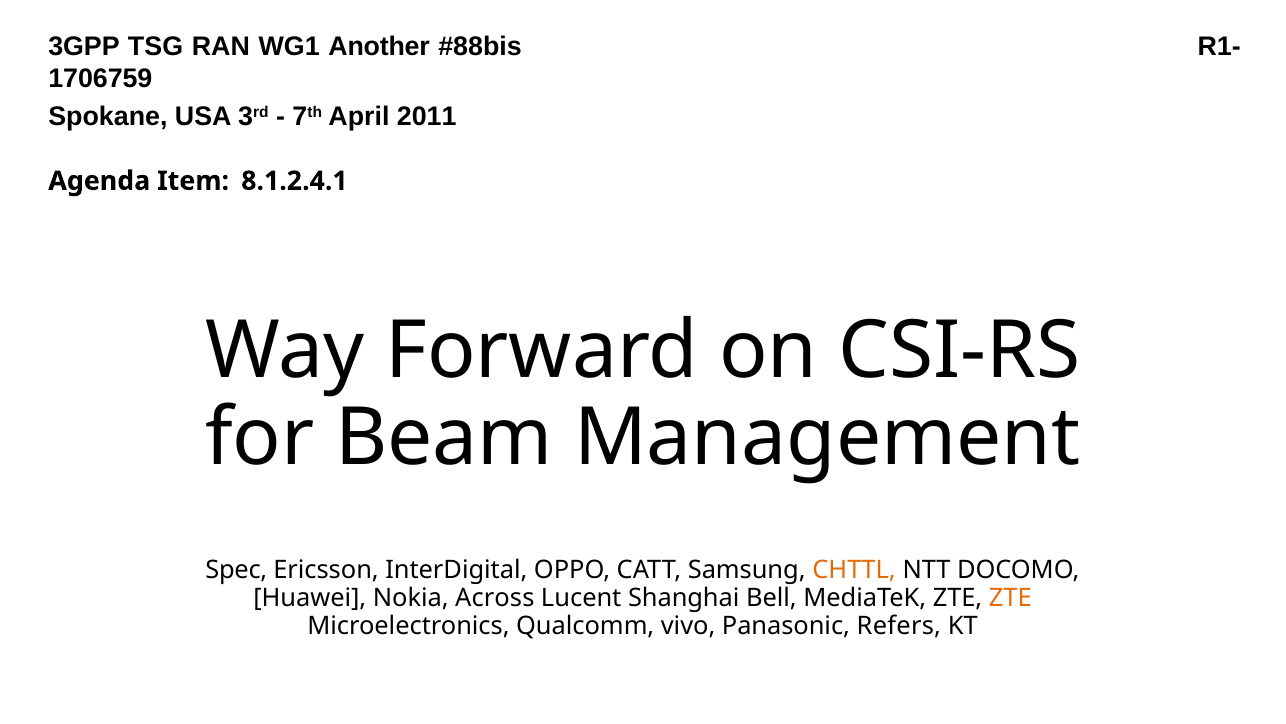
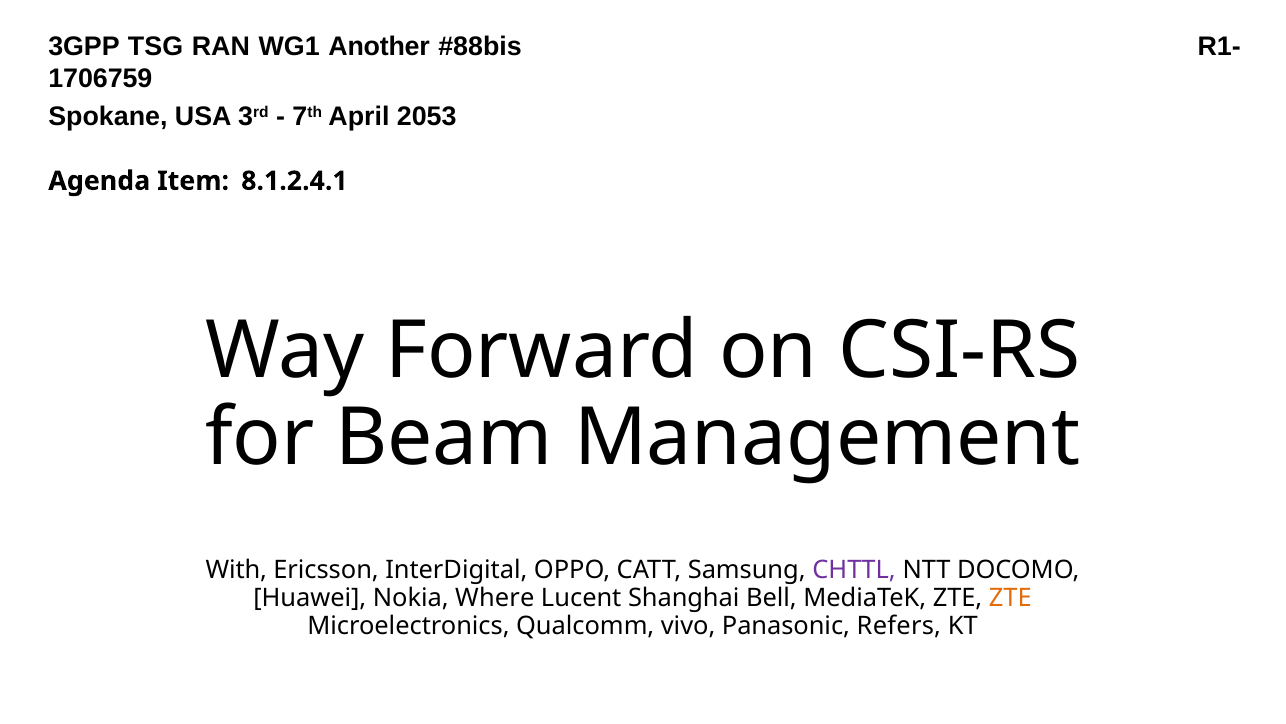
2011: 2011 -> 2053
Spec: Spec -> With
CHTTL colour: orange -> purple
Across: Across -> Where
